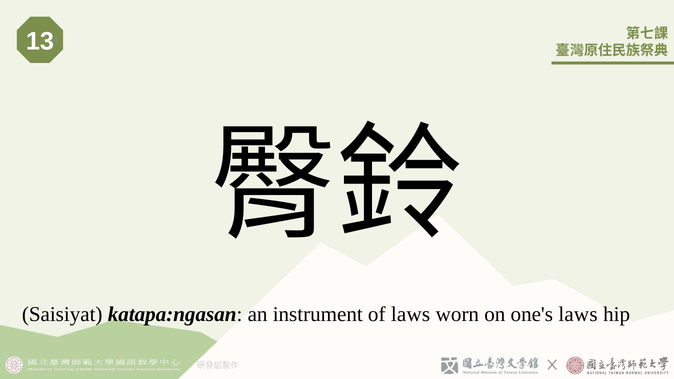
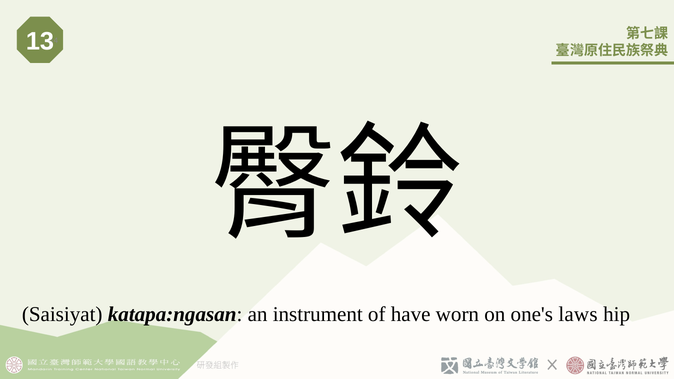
of laws: laws -> have
